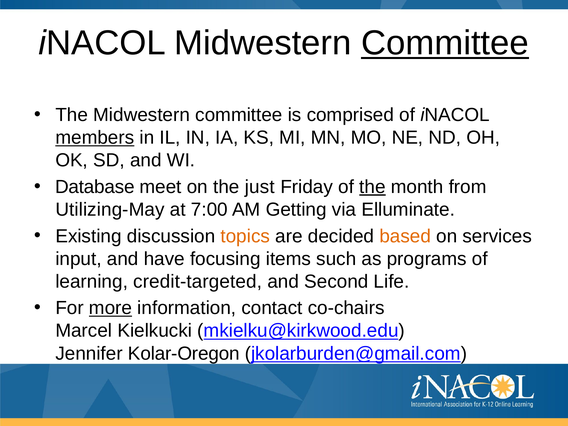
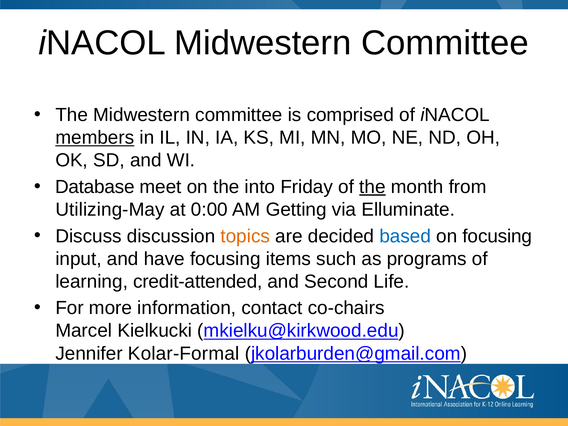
Committee at (445, 43) underline: present -> none
just: just -> into
7:00: 7:00 -> 0:00
Existing: Existing -> Discuss
based colour: orange -> blue
on services: services -> focusing
credit-targeted: credit-targeted -> credit-attended
more underline: present -> none
Kolar-Oregon: Kolar-Oregon -> Kolar-Formal
